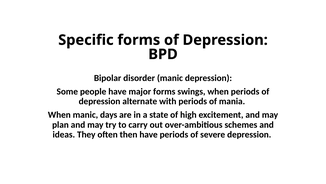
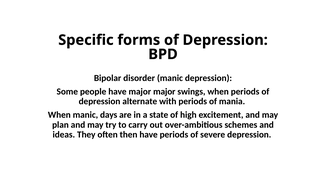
major forms: forms -> major
